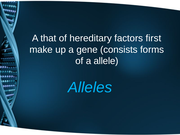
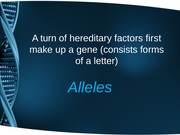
that: that -> turn
allele: allele -> letter
